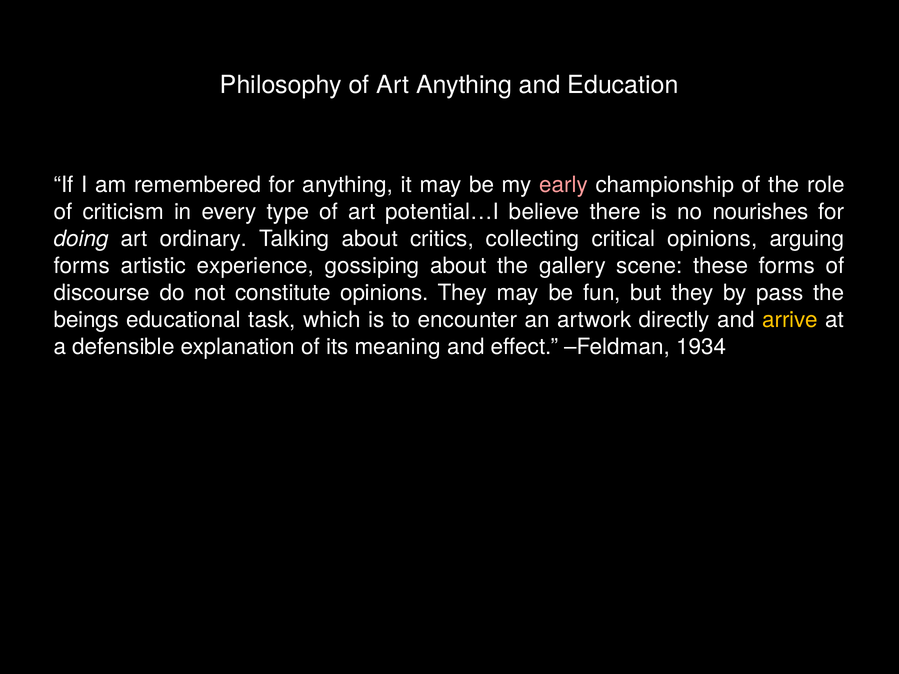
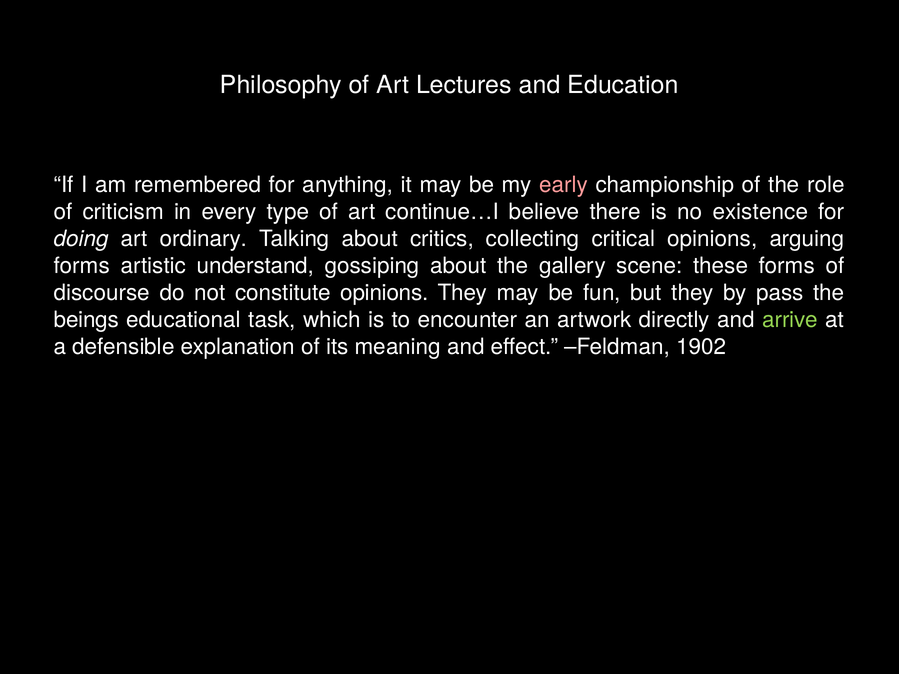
Art Anything: Anything -> Lectures
potential…I: potential…I -> continue…I
nourishes: nourishes -> existence
experience: experience -> understand
arrive colour: yellow -> light green
1934: 1934 -> 1902
